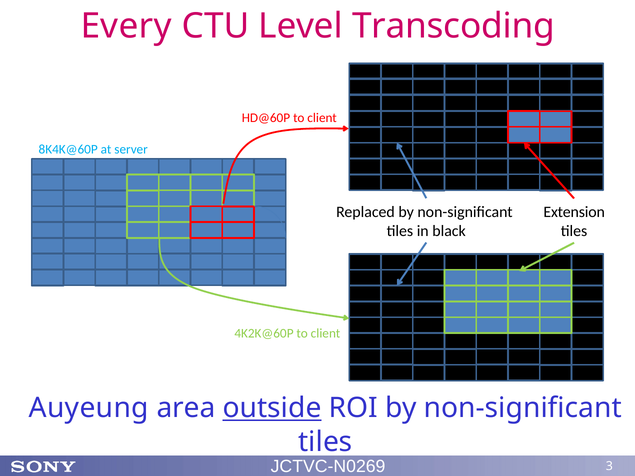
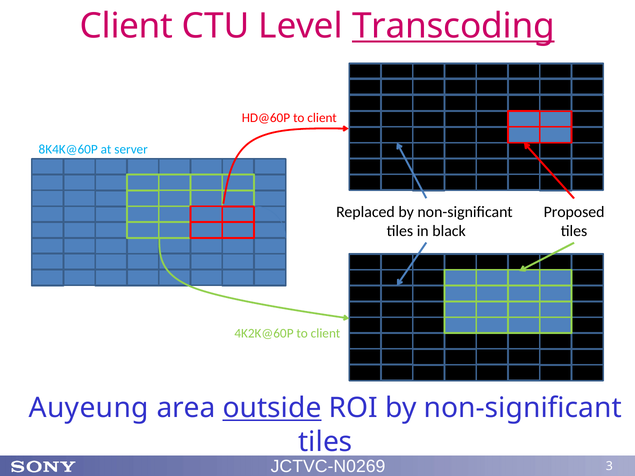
Every at (126, 26): Every -> Client
Transcoding underline: none -> present
Extension: Extension -> Proposed
